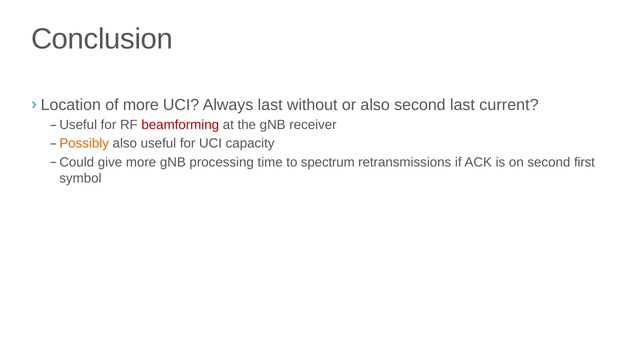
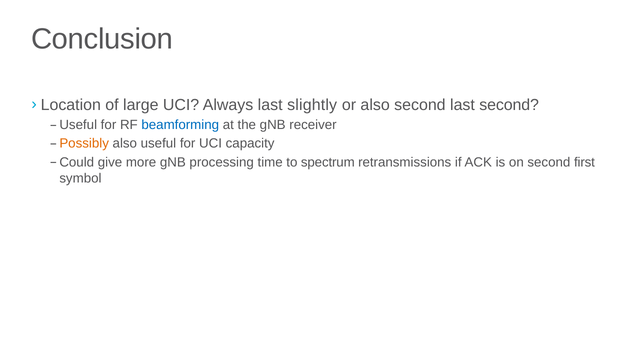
of more: more -> large
without: without -> slightly
last current: current -> second
beamforming colour: red -> blue
